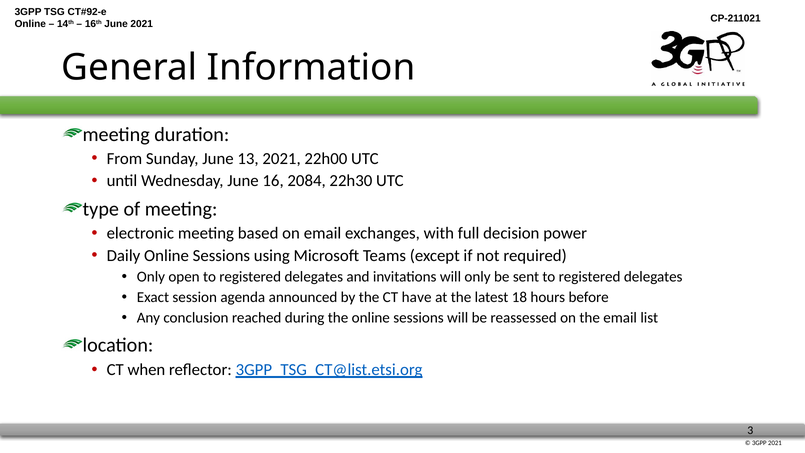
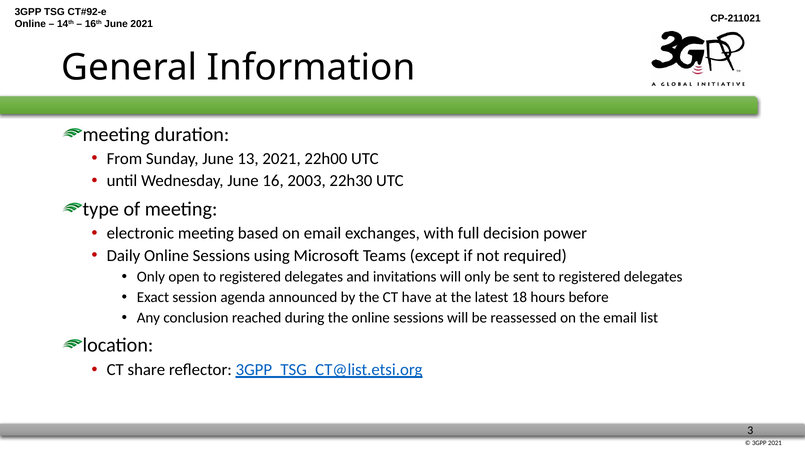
2084: 2084 -> 2003
when: when -> share
